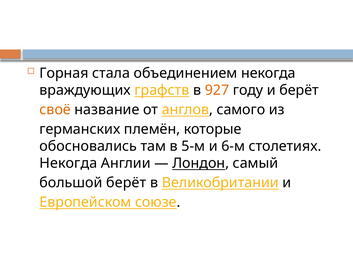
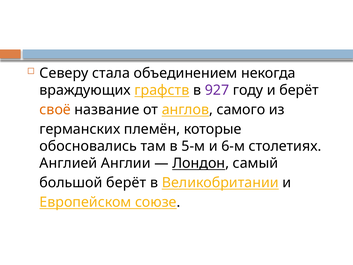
Горная: Горная -> Северу
927 colour: orange -> purple
Некогда at (68, 163): Некогда -> Англией
